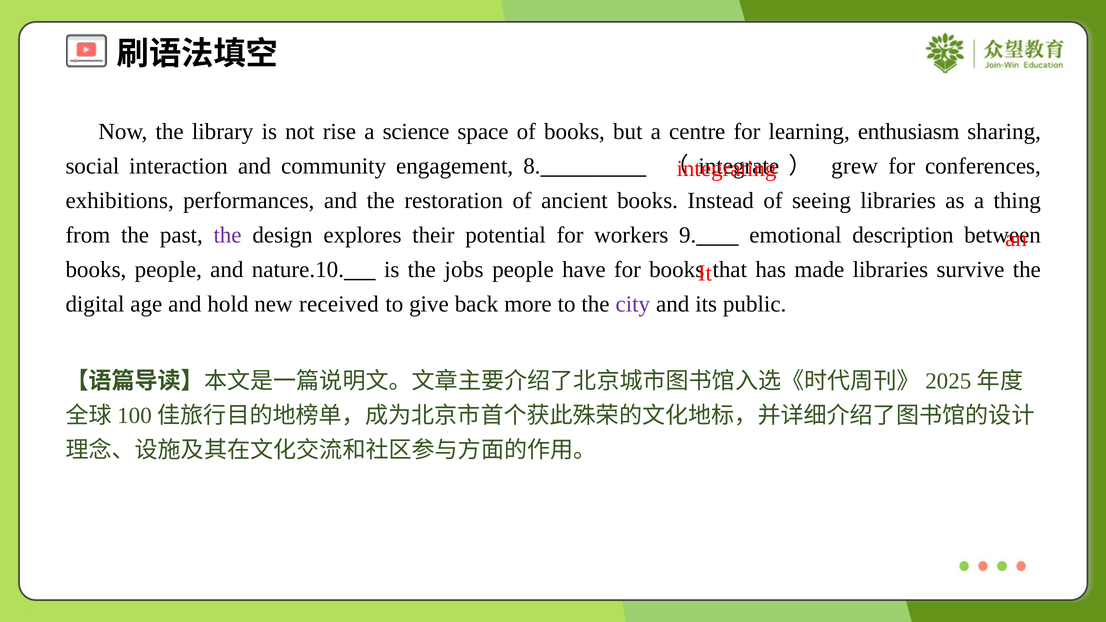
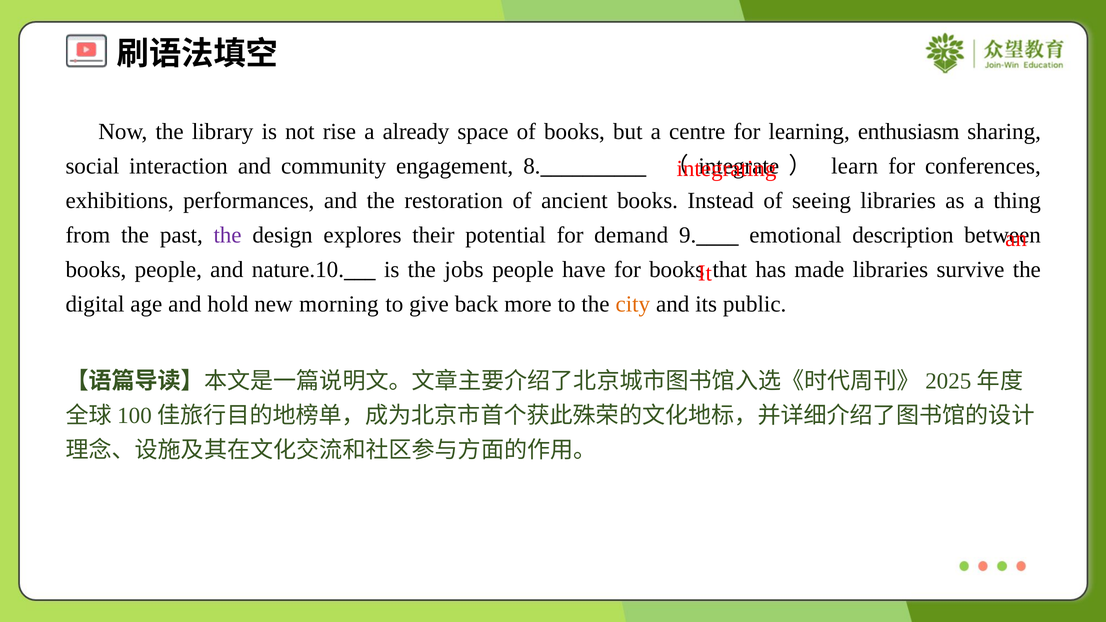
science: science -> already
grew: grew -> learn
workers: workers -> demand
received: received -> morning
city colour: purple -> orange
